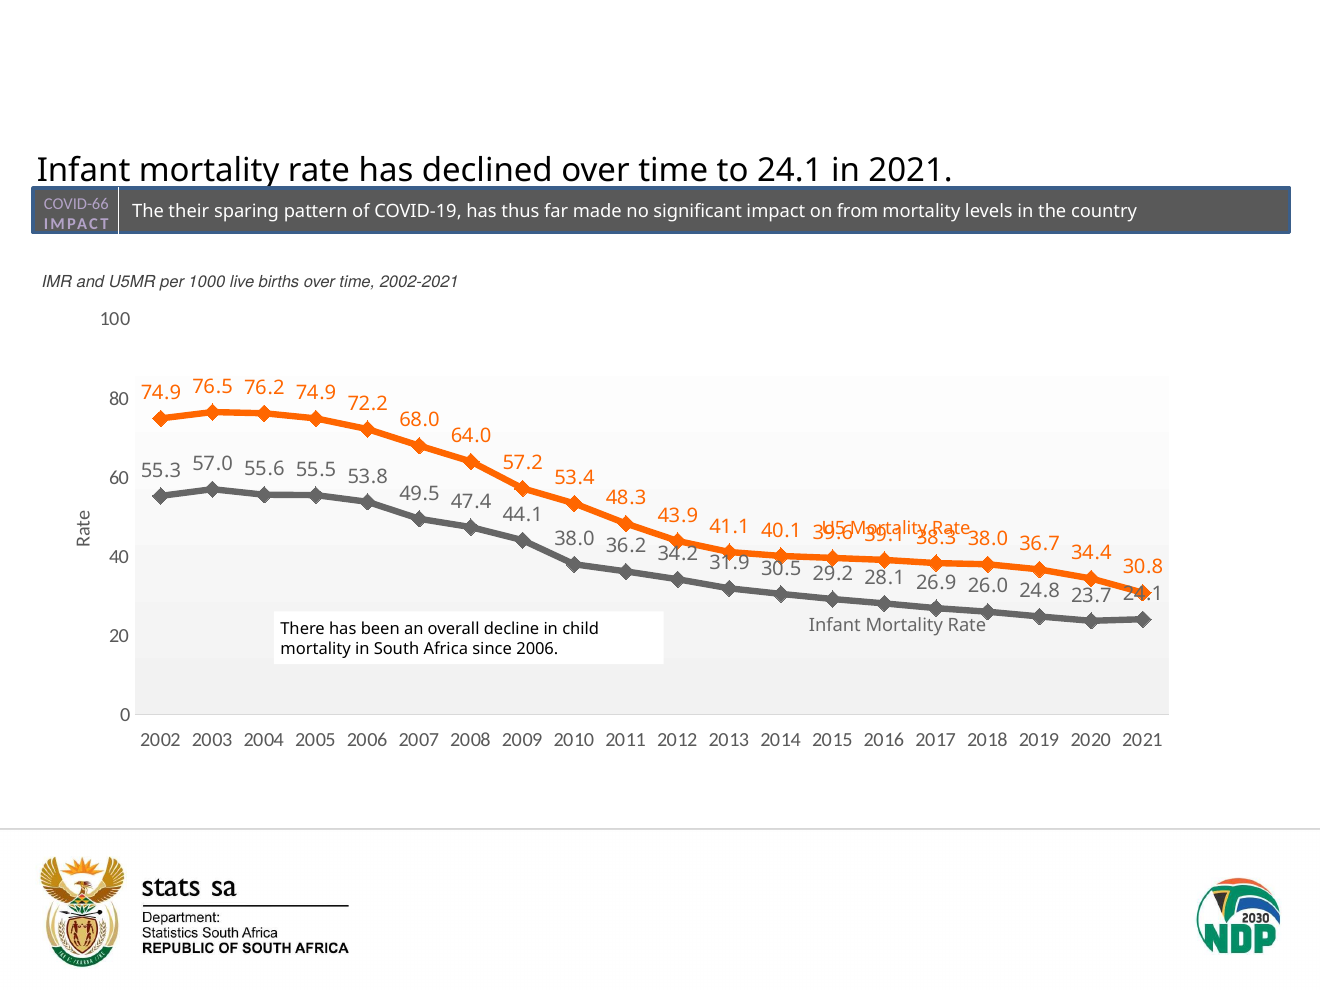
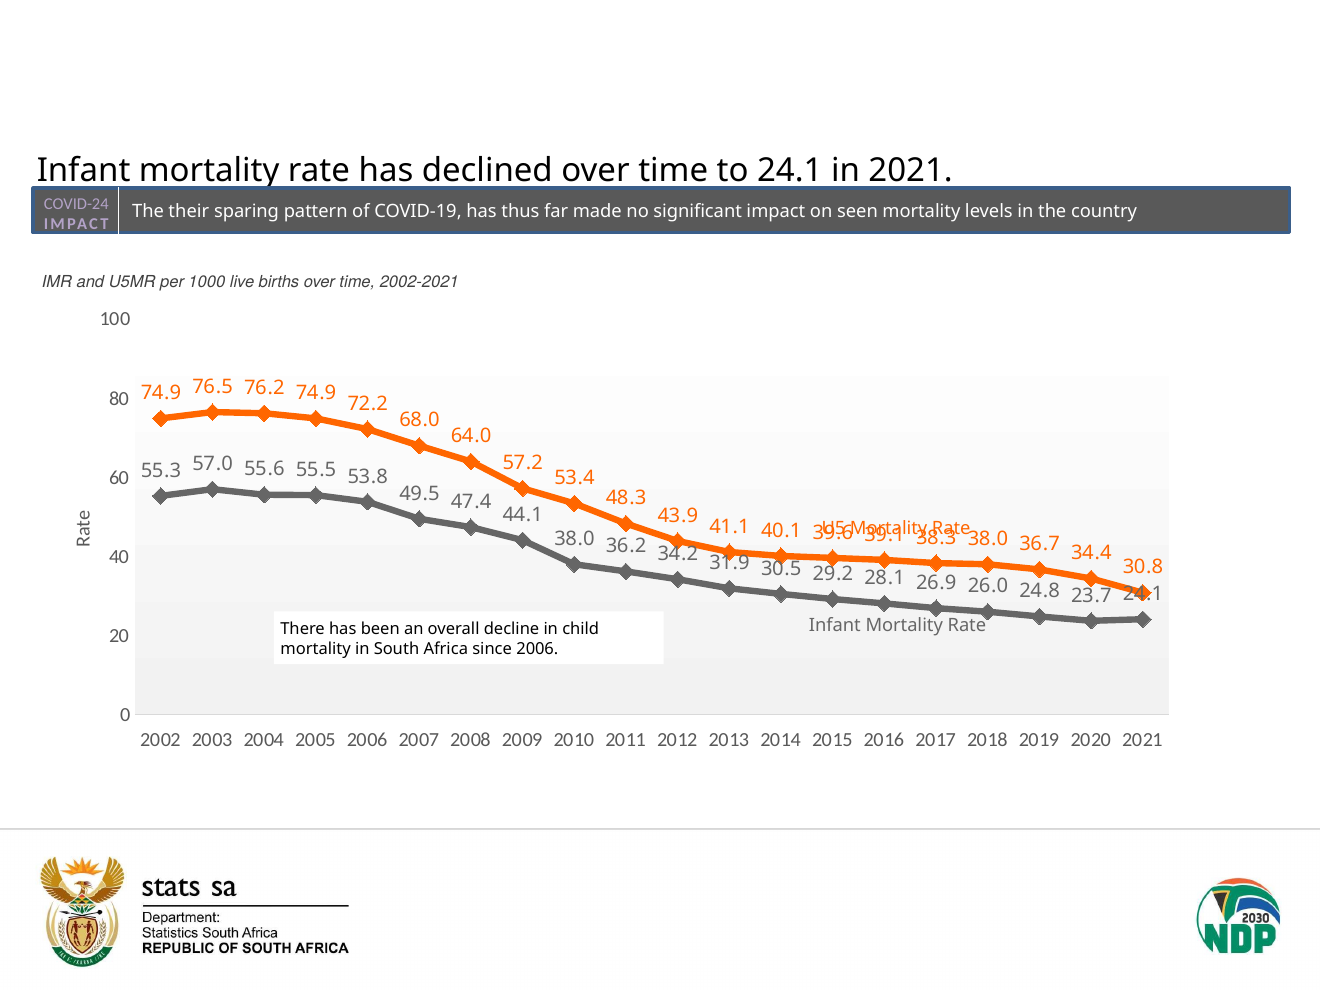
COVID-66: COVID-66 -> COVID-24
from: from -> seen
